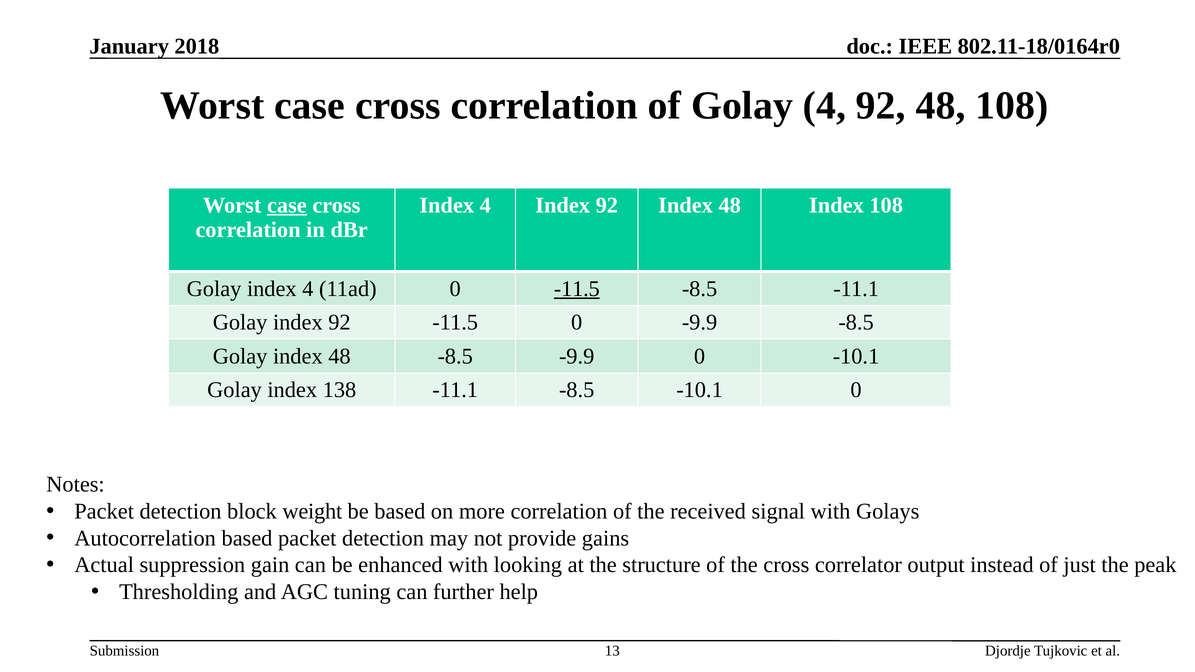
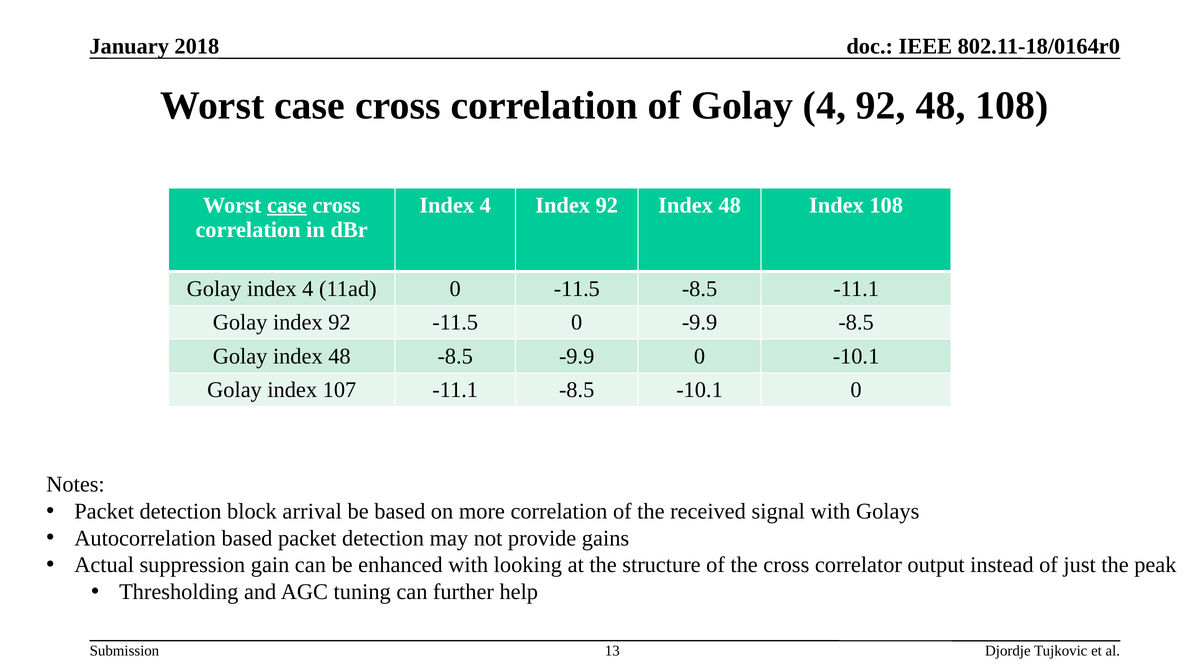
-11.5 at (577, 289) underline: present -> none
138: 138 -> 107
weight: weight -> arrival
